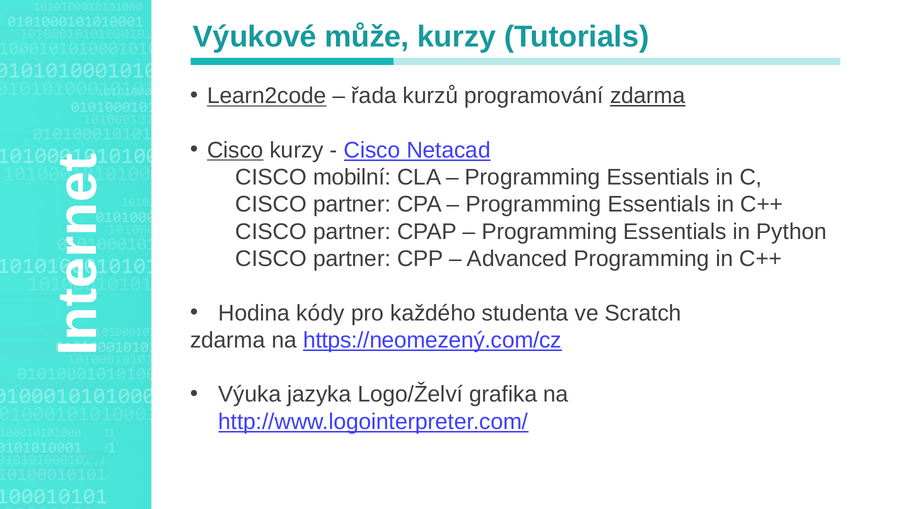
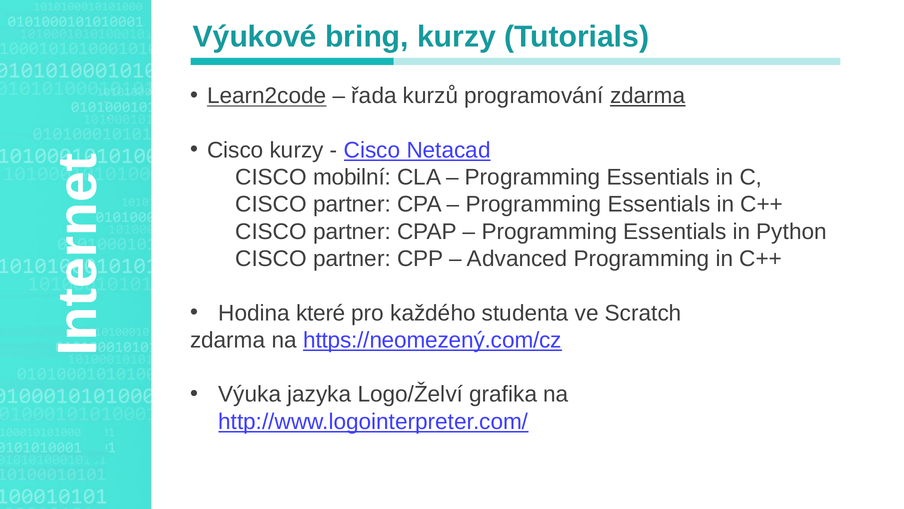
může: může -> bring
Cisco at (235, 150) underline: present -> none
kódy: kódy -> které
